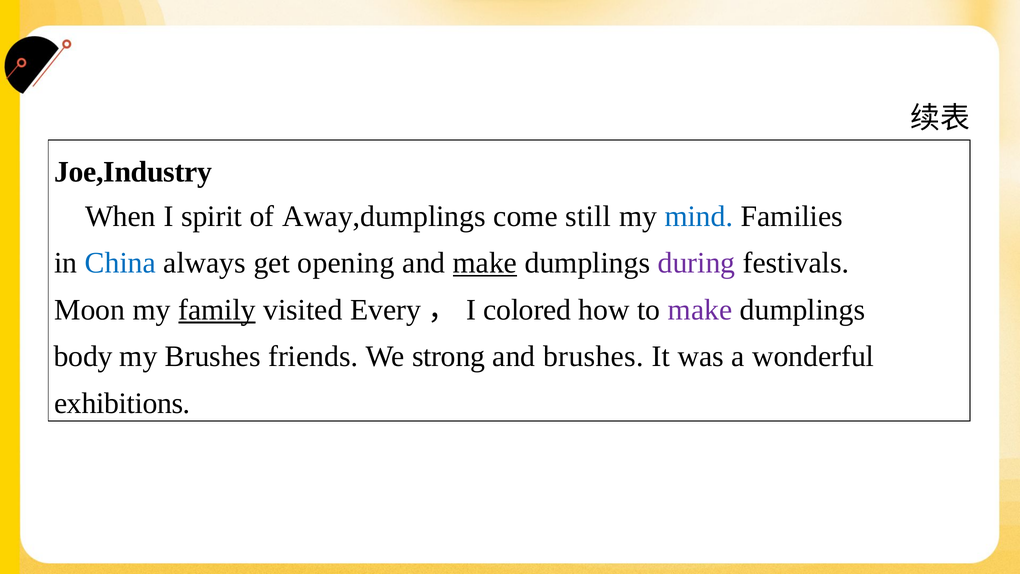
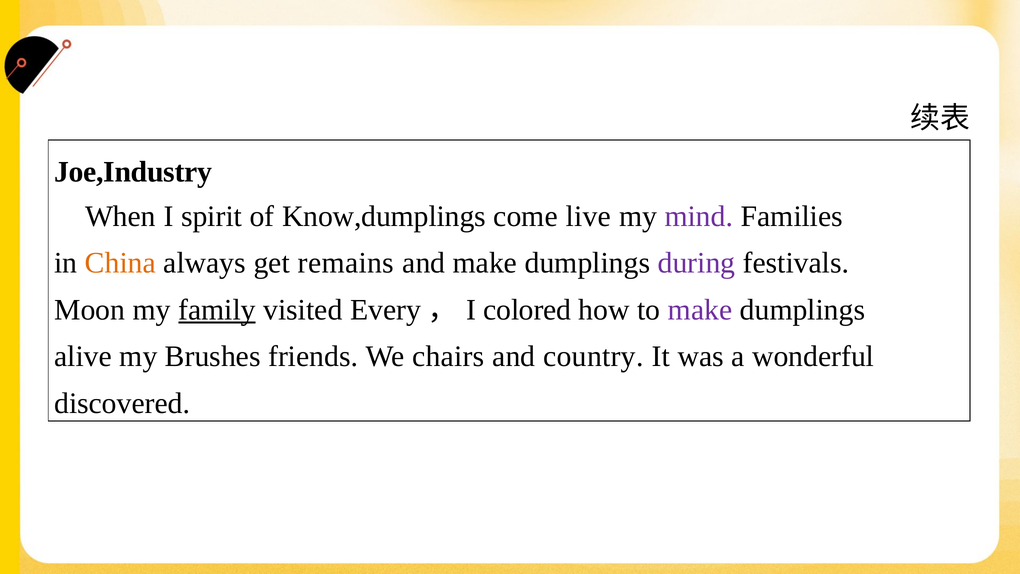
Away,dumplings: Away,dumplings -> Know,dumplings
still: still -> live
mind colour: blue -> purple
China colour: blue -> orange
opening: opening -> remains
make at (485, 263) underline: present -> none
body: body -> alive
strong: strong -> chairs
and brushes: brushes -> country
exhibitions: exhibitions -> discovered
